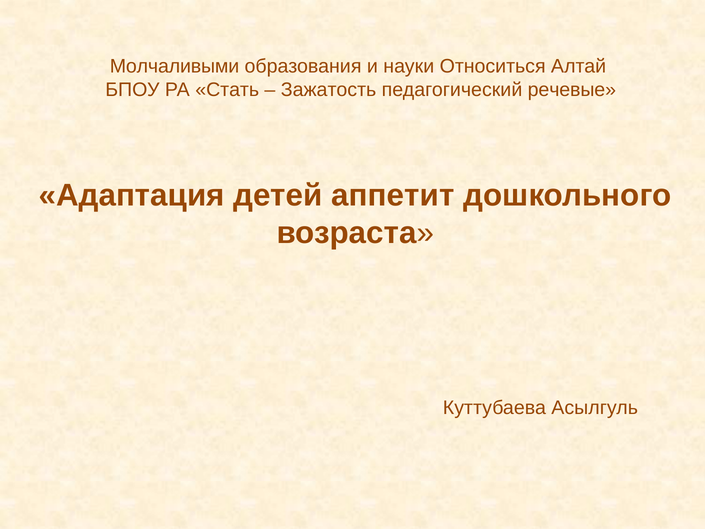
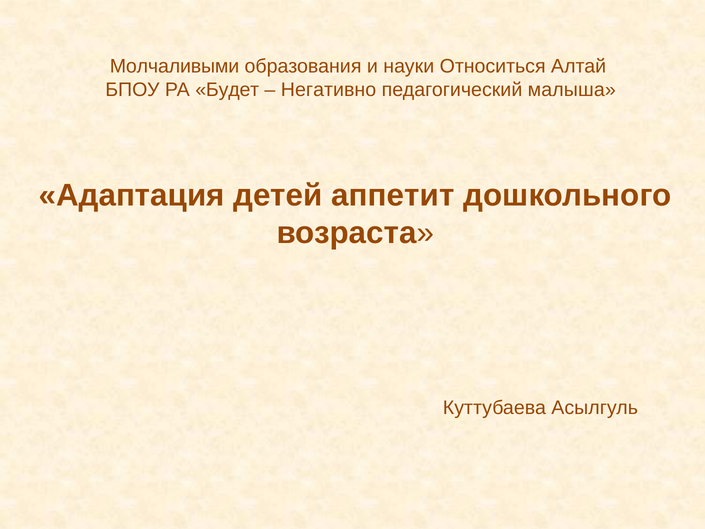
Стать: Стать -> Будет
Зажатость: Зажатость -> Негативно
речевые: речевые -> малыша
